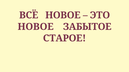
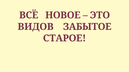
НОВОЕ at (36, 27): НОВОЕ -> ВИДОВ
